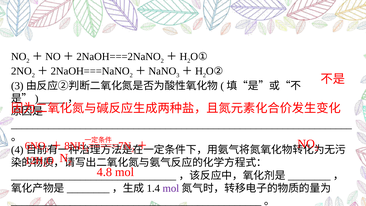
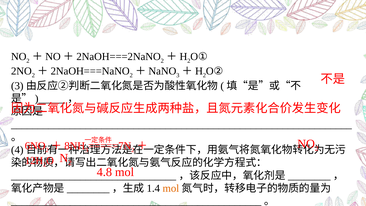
mol at (171, 188) colour: purple -> orange
